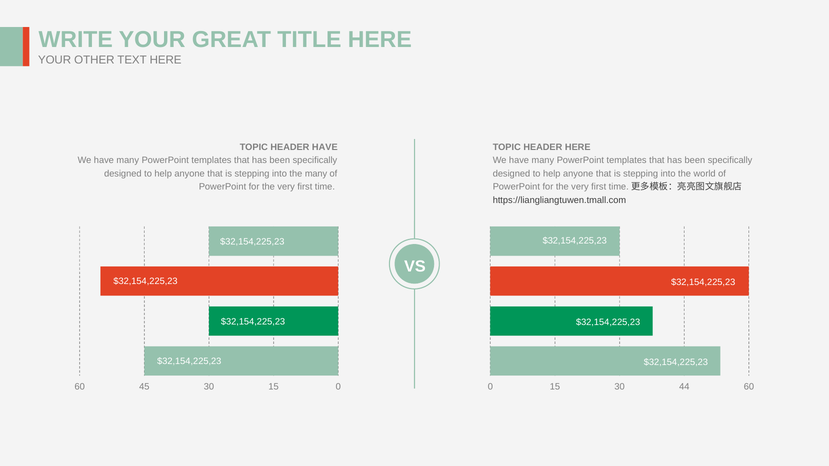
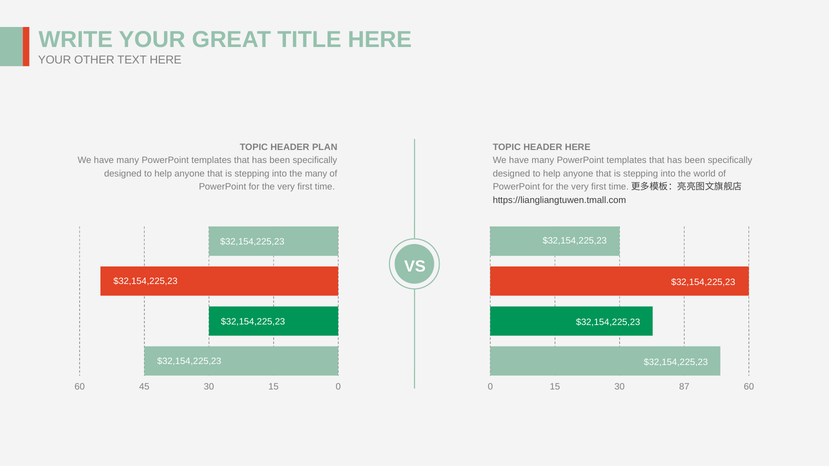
HEADER HAVE: HAVE -> PLAN
44: 44 -> 87
